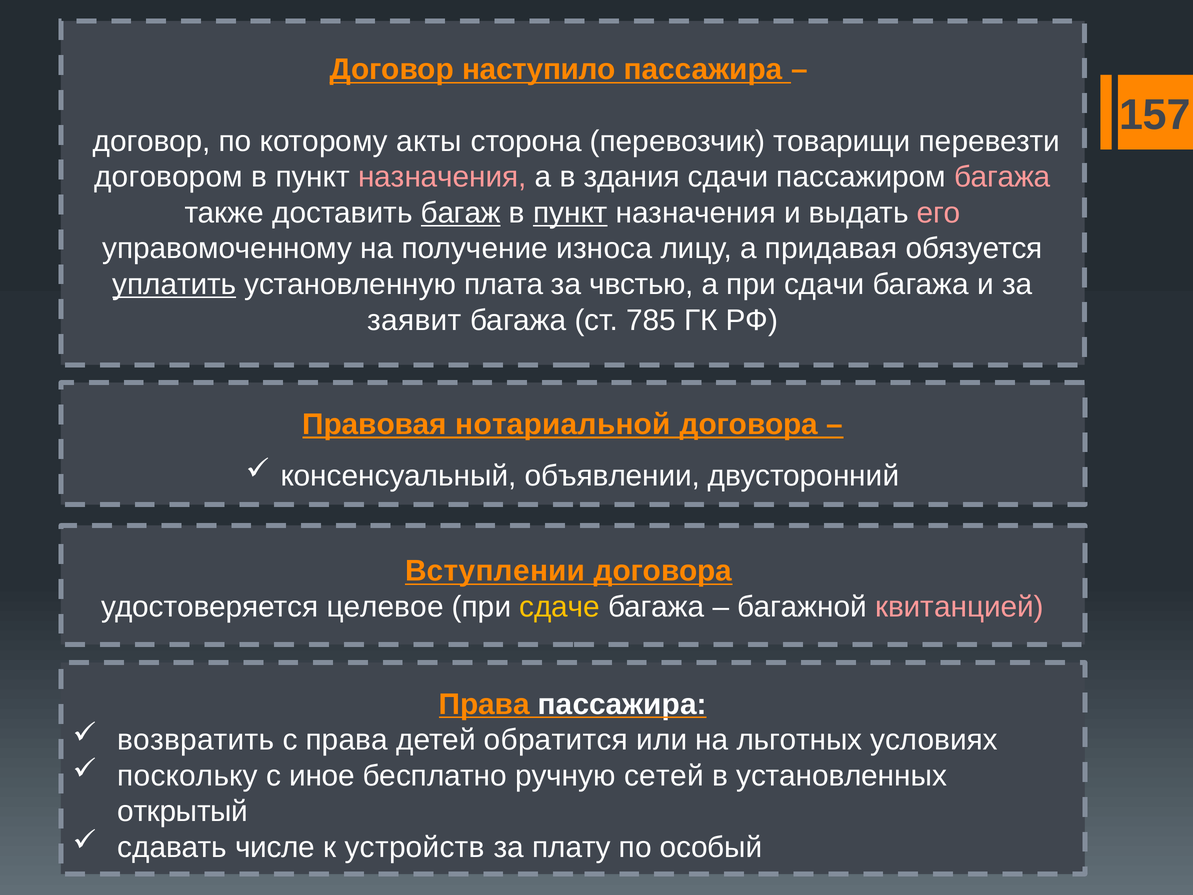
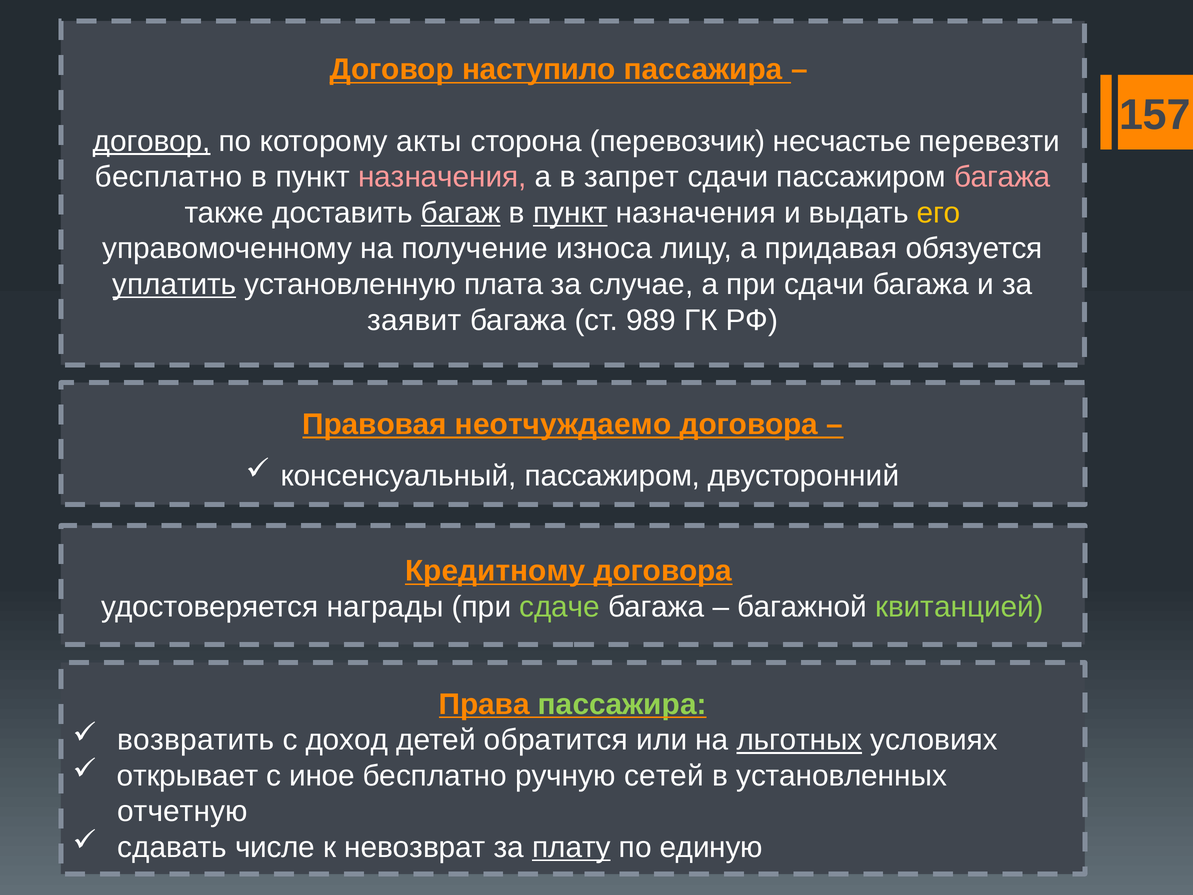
договор at (152, 141) underline: none -> present
товарищи: товарищи -> несчастье
договором at (169, 177): договором -> бесплатно
здания: здания -> запрет
его colour: pink -> yellow
чвстью: чвстью -> случае
785: 785 -> 989
нотариальной: нотариальной -> неотчуждаемо
консенсуальный объявлении: объявлении -> пассажиром
Вступлении: Вступлении -> Кредитному
целевое: целевое -> награды
сдаче colour: yellow -> light green
квитанцией colour: pink -> light green
пассажира at (622, 704) colour: white -> light green
с права: права -> доход
льготных underline: none -> present
поскольку: поскольку -> открывает
открытый: открытый -> отчетную
устройств: устройств -> невозврат
плату underline: none -> present
особый: особый -> единую
